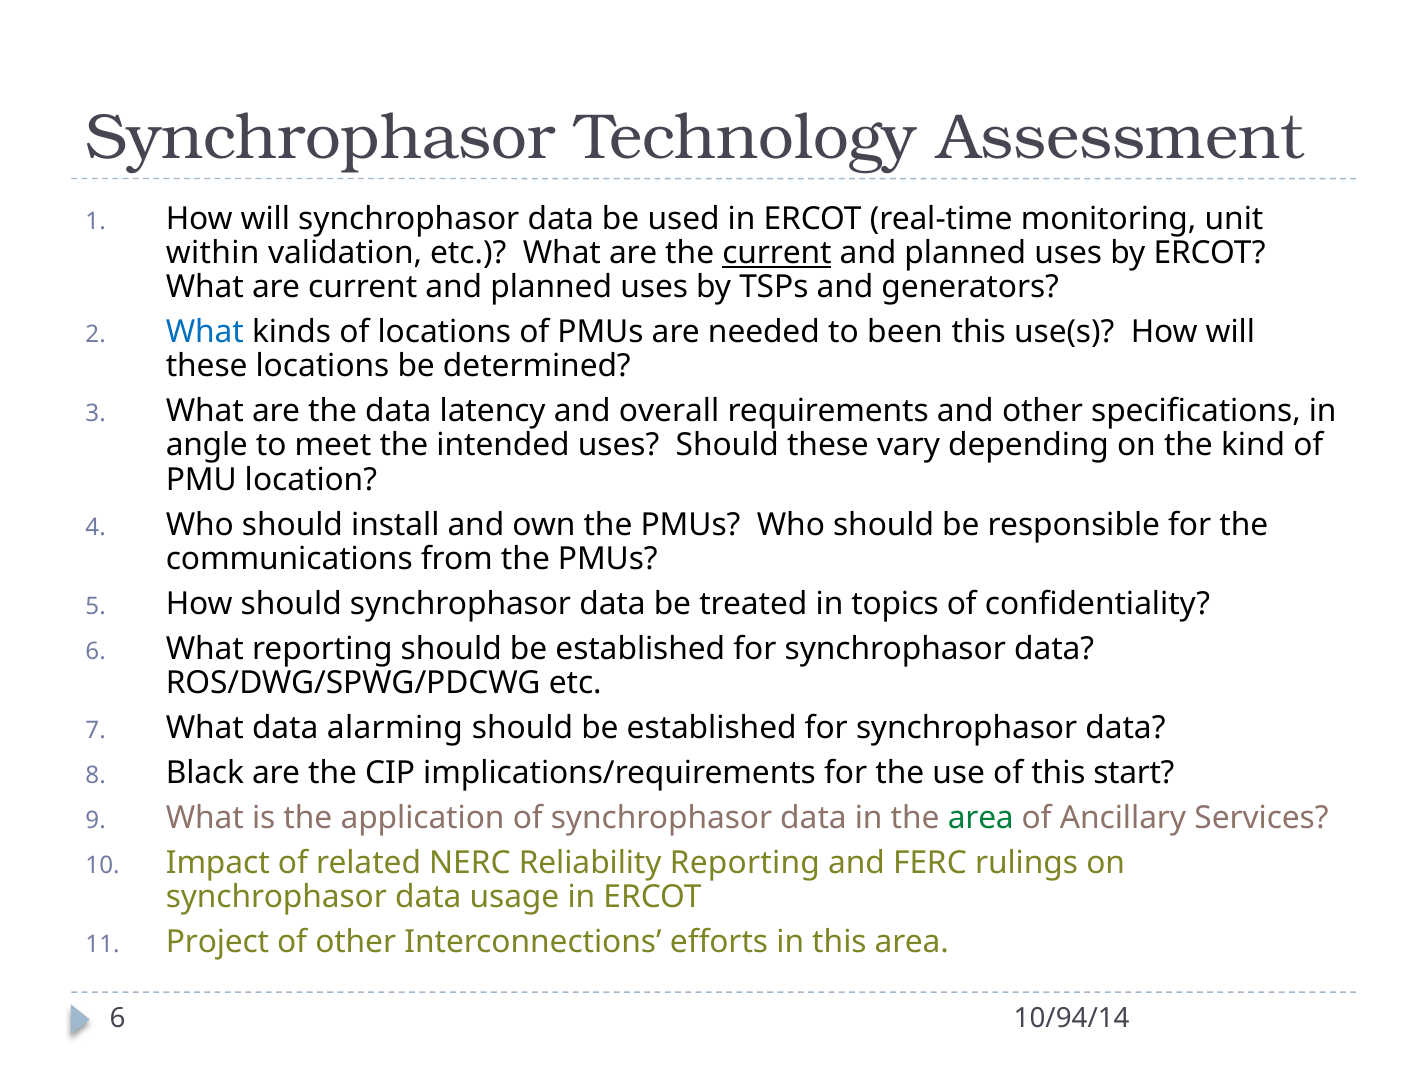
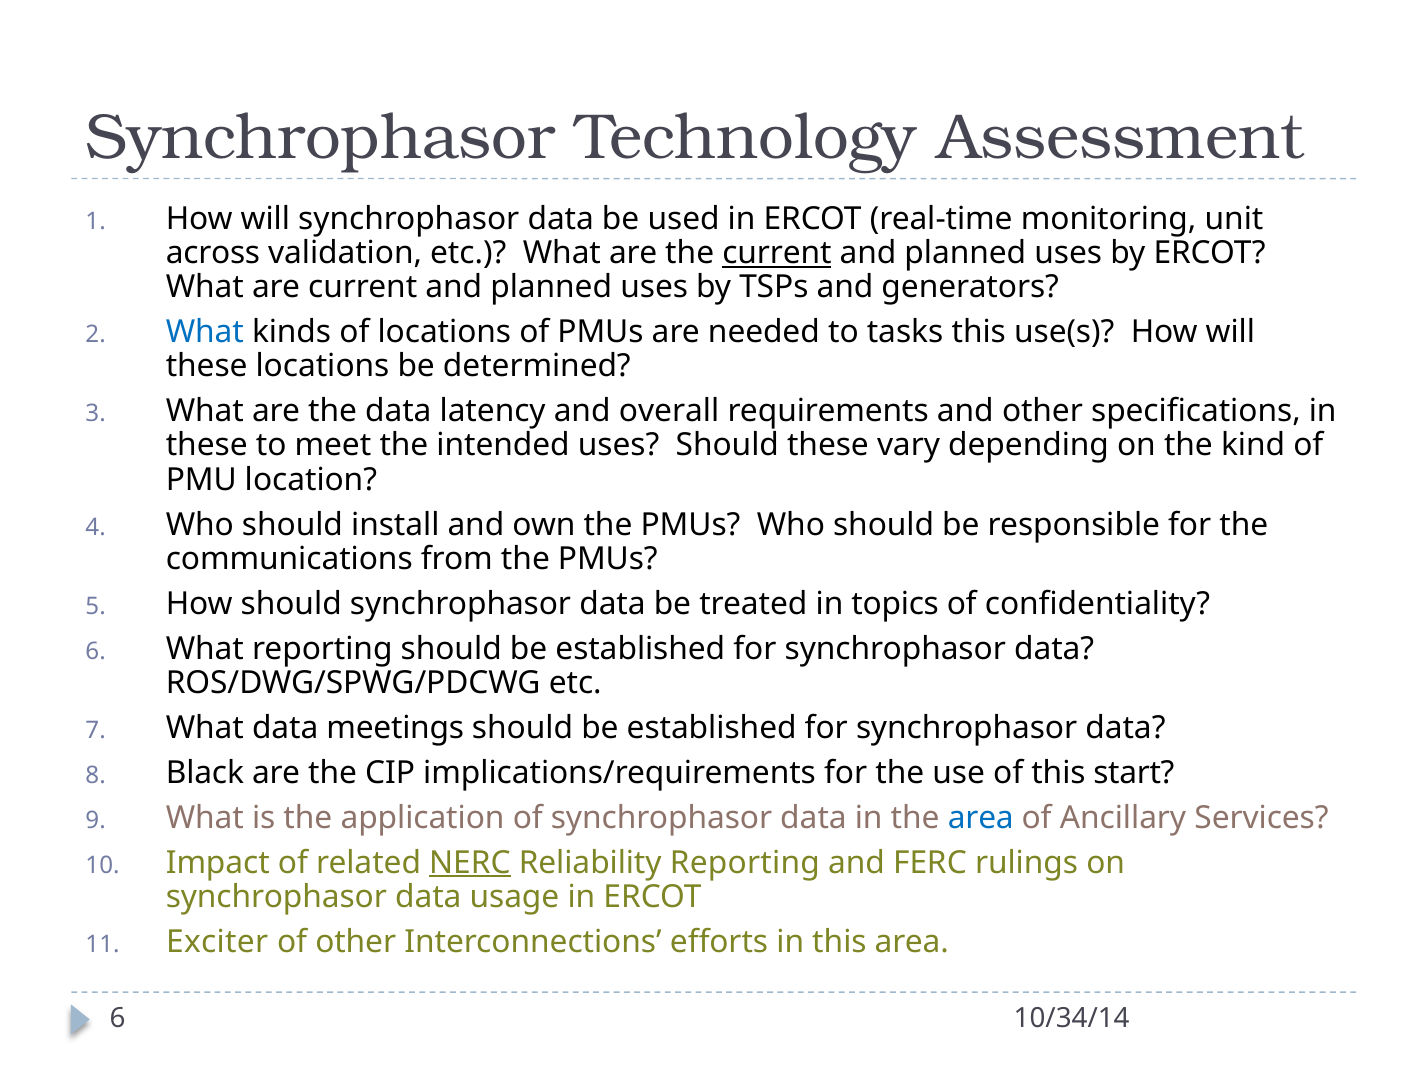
within: within -> across
been: been -> tasks
angle at (207, 445): angle -> these
alarming: alarming -> meetings
area at (981, 818) colour: green -> blue
NERC underline: none -> present
Project: Project -> Exciter
10/94/14: 10/94/14 -> 10/34/14
